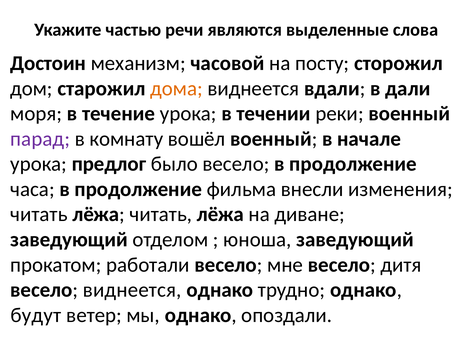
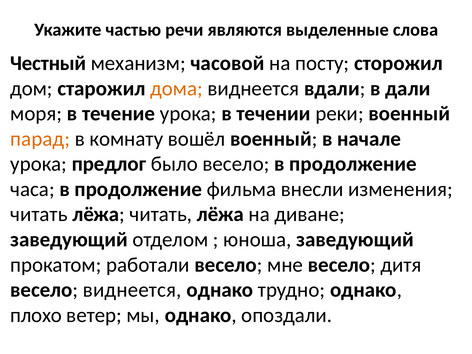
Достоин: Достоин -> Честный
парад colour: purple -> orange
будут: будут -> плохо
